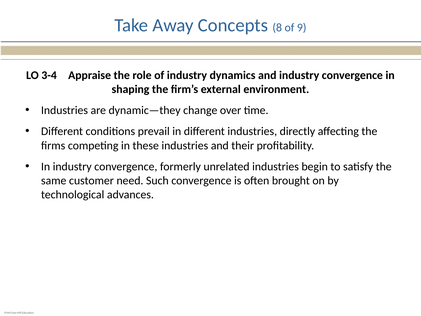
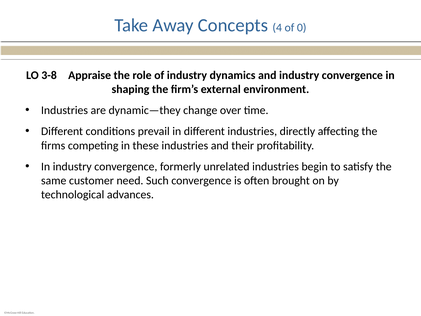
8: 8 -> 4
9: 9 -> 0
3-4: 3-4 -> 3-8
